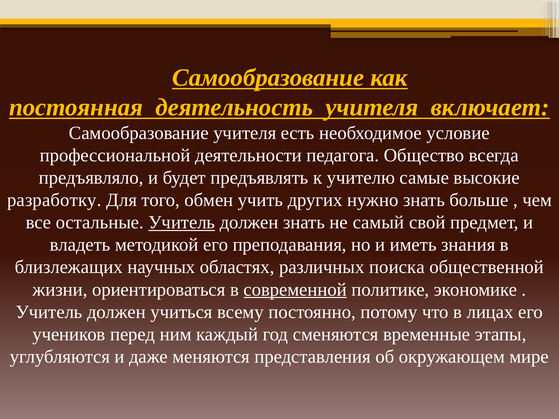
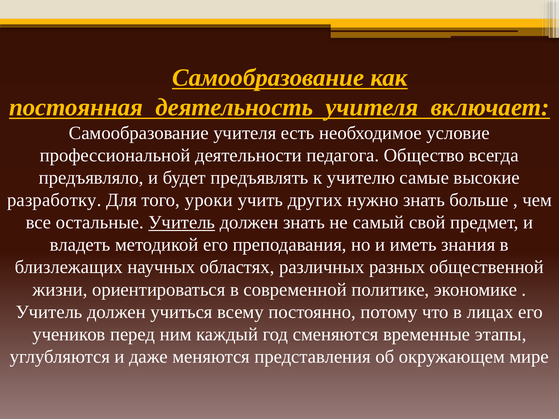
обмен: обмен -> уроки
поиска: поиска -> разных
современной underline: present -> none
